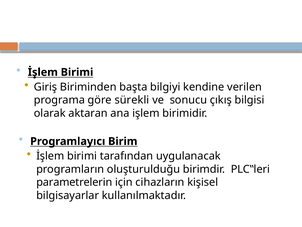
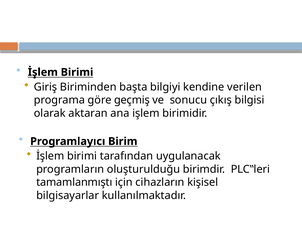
sürekli: sürekli -> geçmiş
parametrelerin: parametrelerin -> tamamlanmıştı
